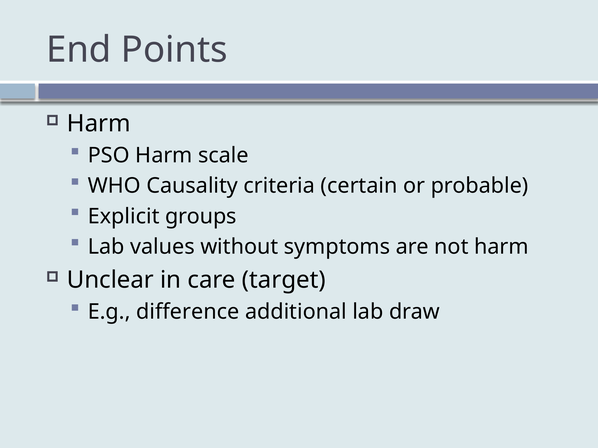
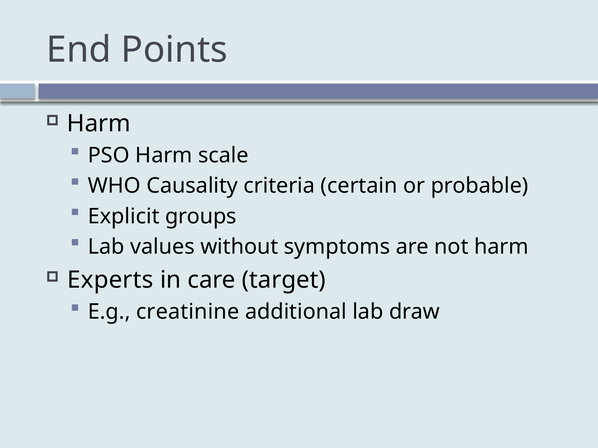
Unclear: Unclear -> Experts
difference: difference -> creatinine
